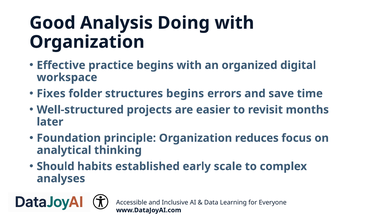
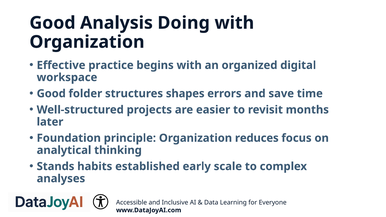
Fixes at (51, 94): Fixes -> Good
structures begins: begins -> shapes
Should: Should -> Stands
